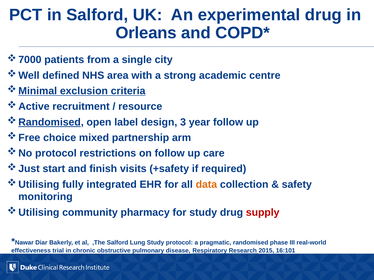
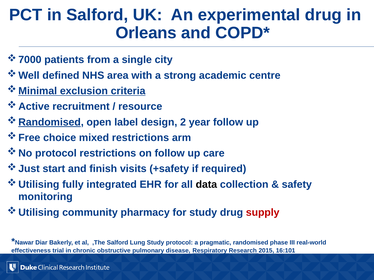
3: 3 -> 2
mixed partnership: partnership -> restrictions
data colour: orange -> black
